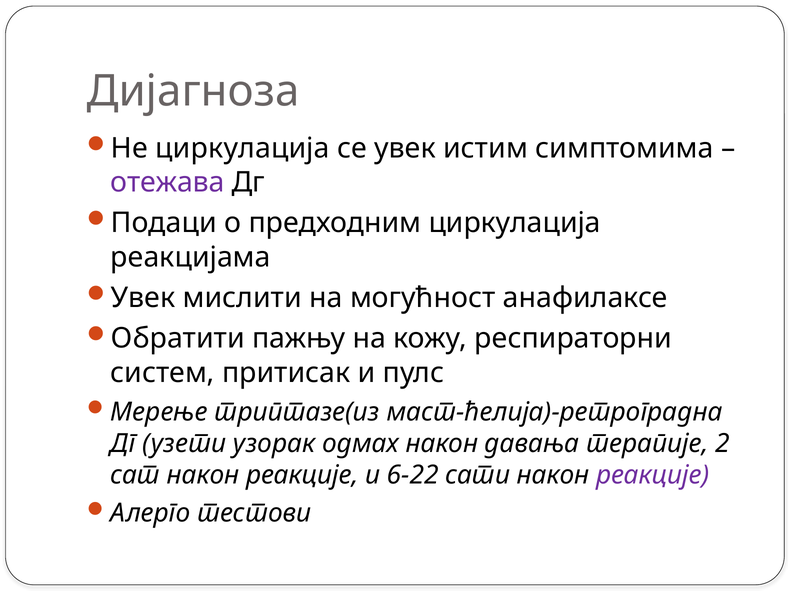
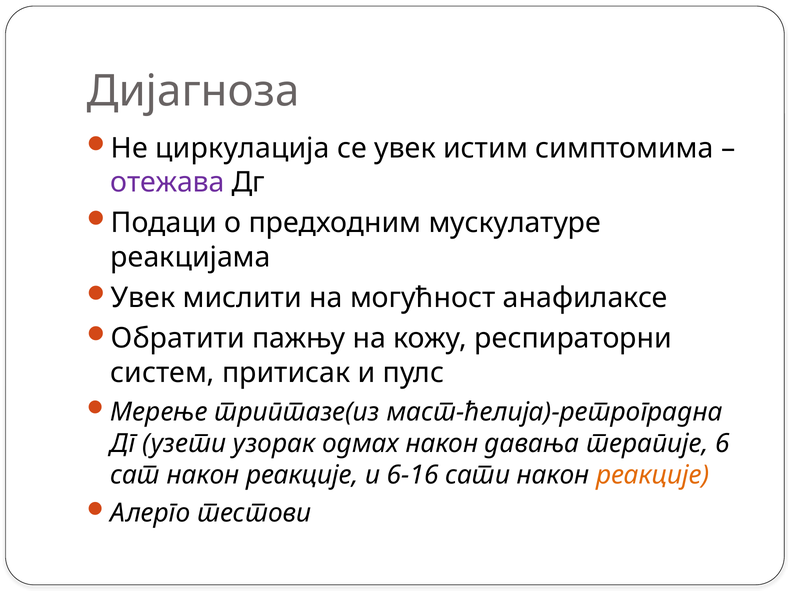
предходним циркулација: циркулација -> мускулатуре
2: 2 -> 6
6-22: 6-22 -> 6-16
реакције at (653, 475) colour: purple -> orange
